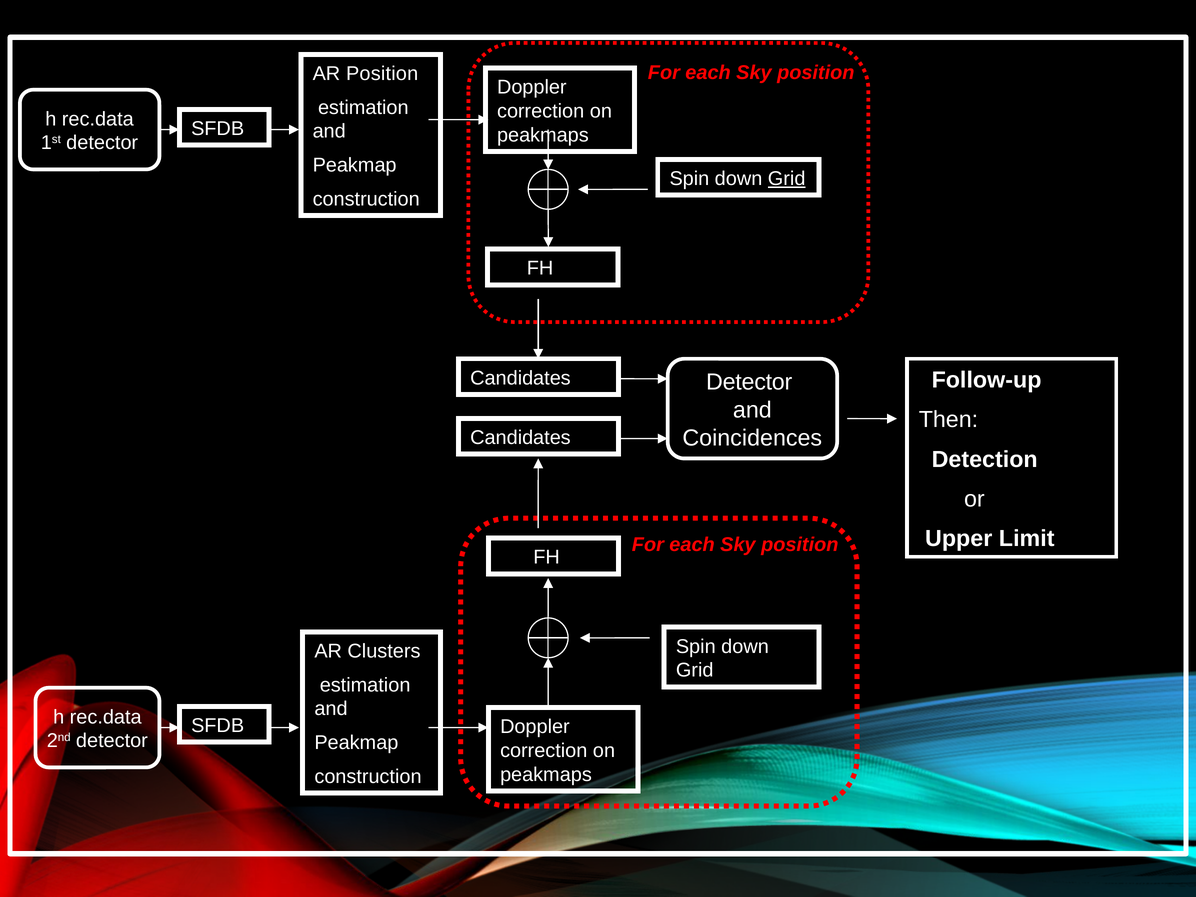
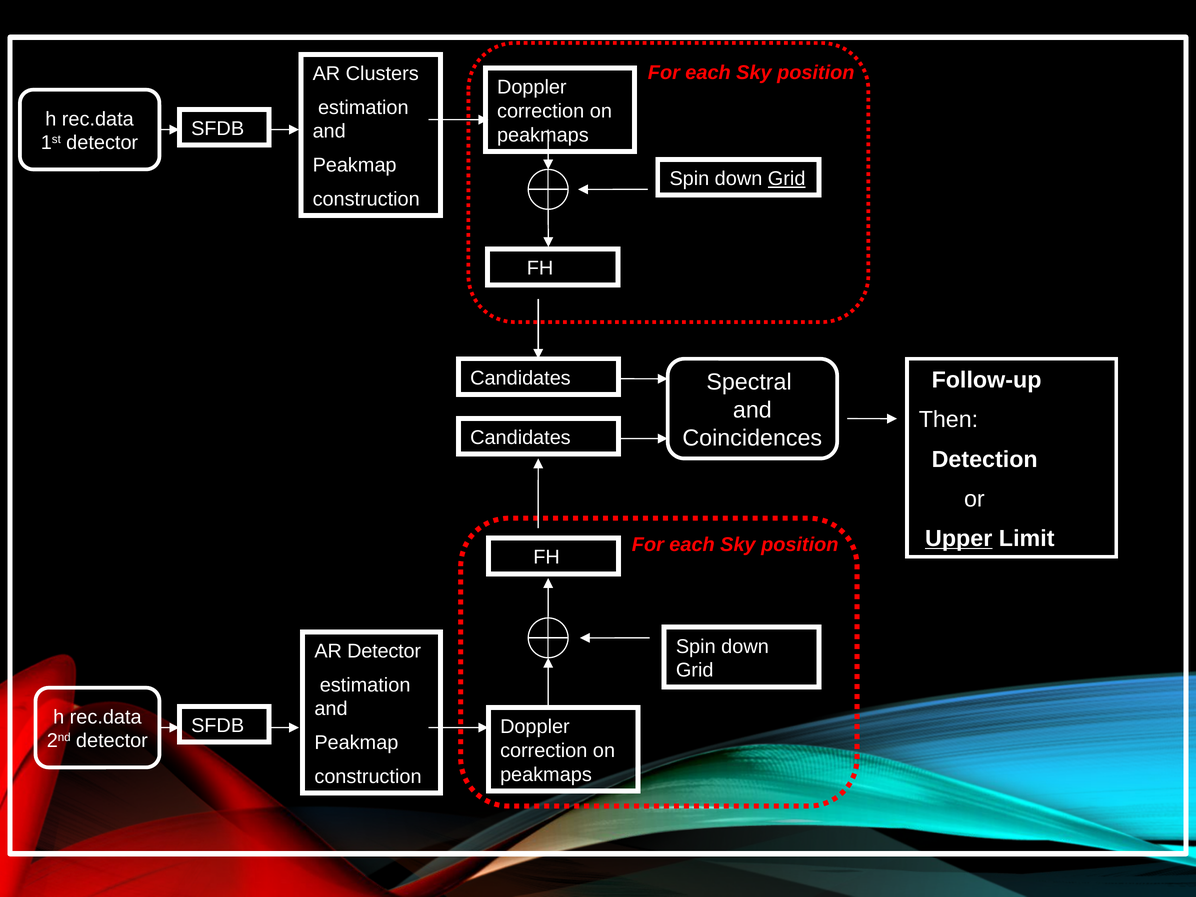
AR Position: Position -> Clusters
Detector at (749, 382): Detector -> Spectral
Upper underline: none -> present
AR Clusters: Clusters -> Detector
